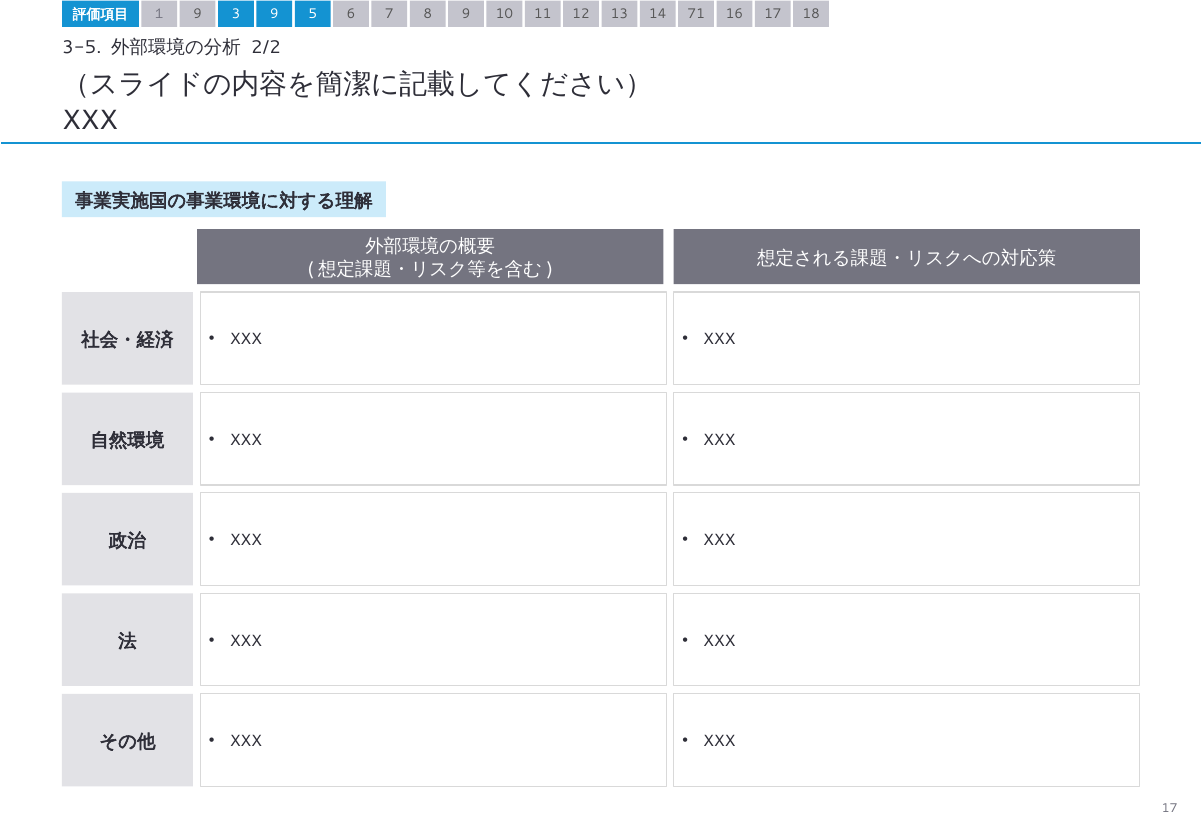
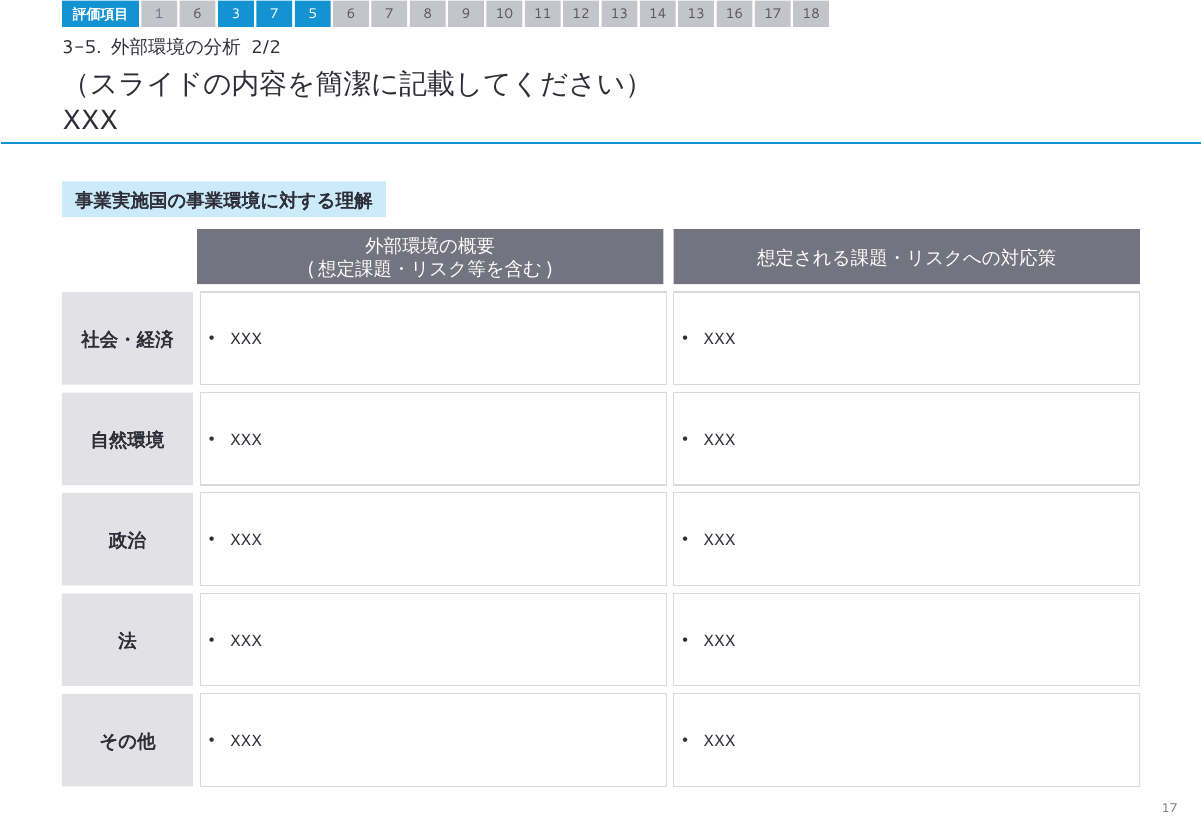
１ 9: 9 -> 6
3 9: 9 -> 7
14 71: 71 -> 13
